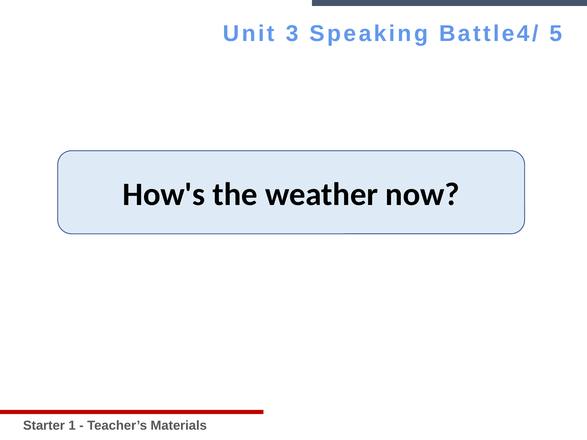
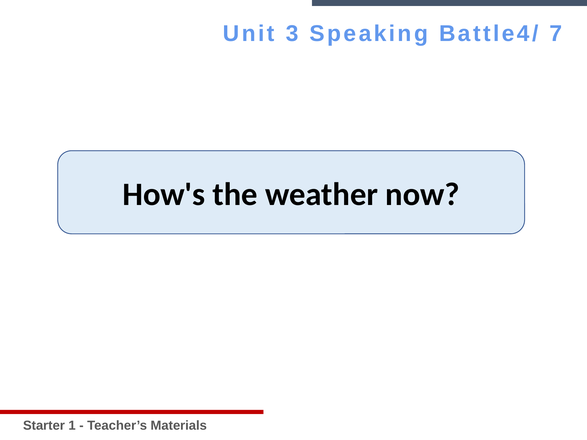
5: 5 -> 7
